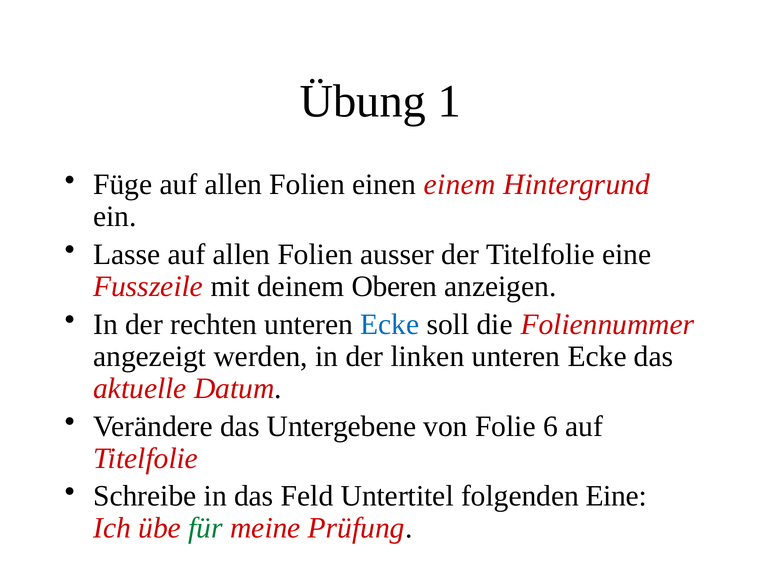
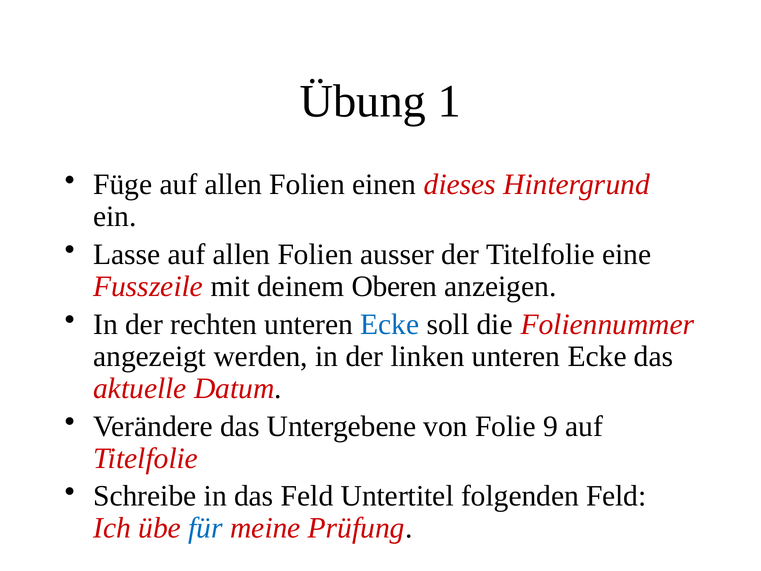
einem: einem -> dieses
6: 6 -> 9
folgenden Eine: Eine -> Feld
für colour: green -> blue
